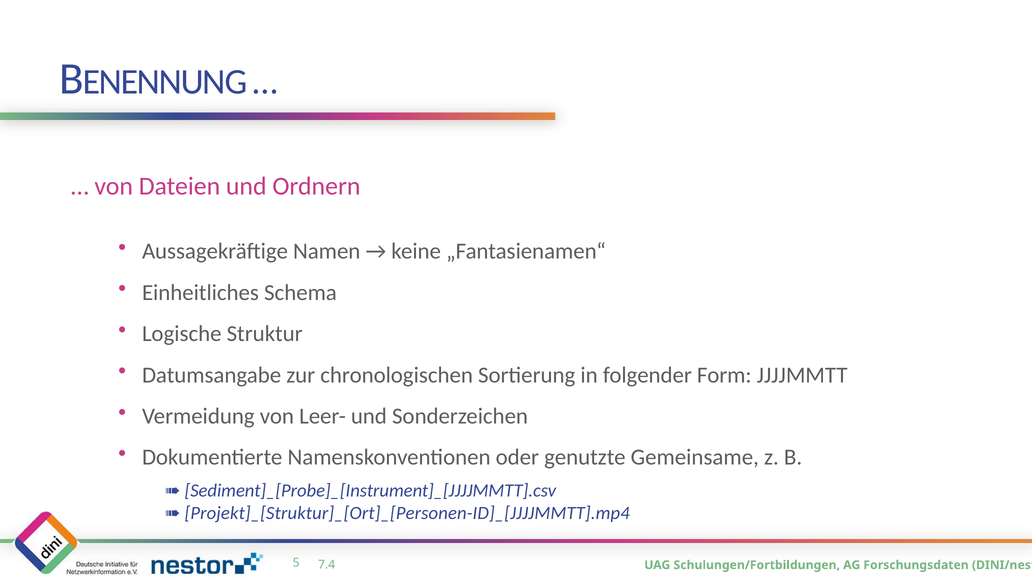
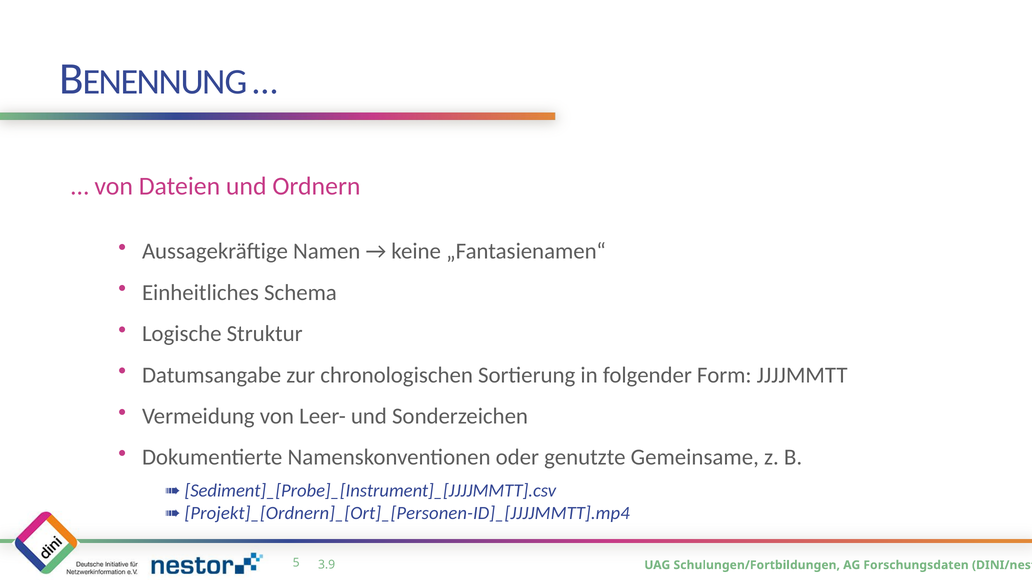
Projekt]_[Struktur]_[Ort]_[Personen-ID]_[JJJJMMTT].mp4: Projekt]_[Struktur]_[Ort]_[Personen-ID]_[JJJJMMTT].mp4 -> Projekt]_[Ordnern]_[Ort]_[Personen-ID]_[JJJJMMTT].mp4
7.4: 7.4 -> 3.9
